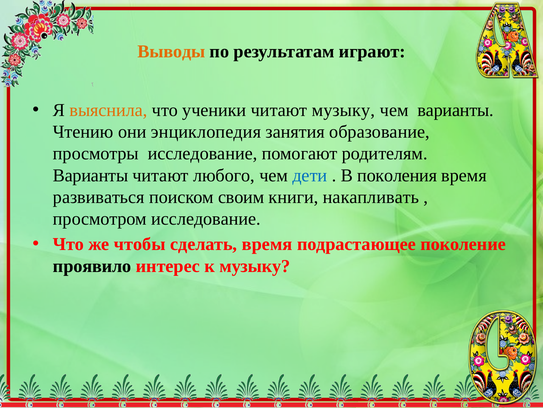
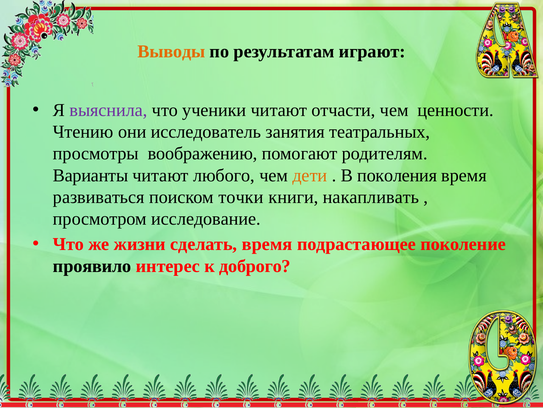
выяснила colour: orange -> purple
читают музыку: музыку -> отчасти
чем варианты: варианты -> ценности
энциклопедия: энциклопедия -> исследователь
образование: образование -> театральных
просмотры исследование: исследование -> воображению
дети colour: blue -> orange
своим: своим -> точки
чтобы: чтобы -> жизни
к музыку: музыку -> доброго
